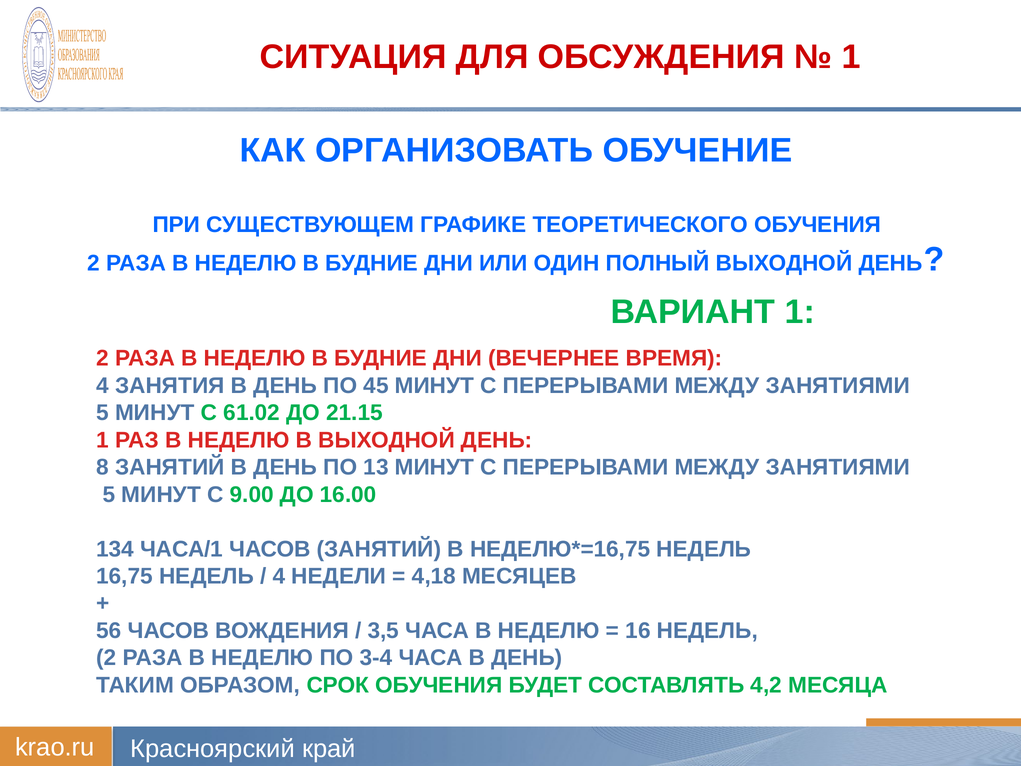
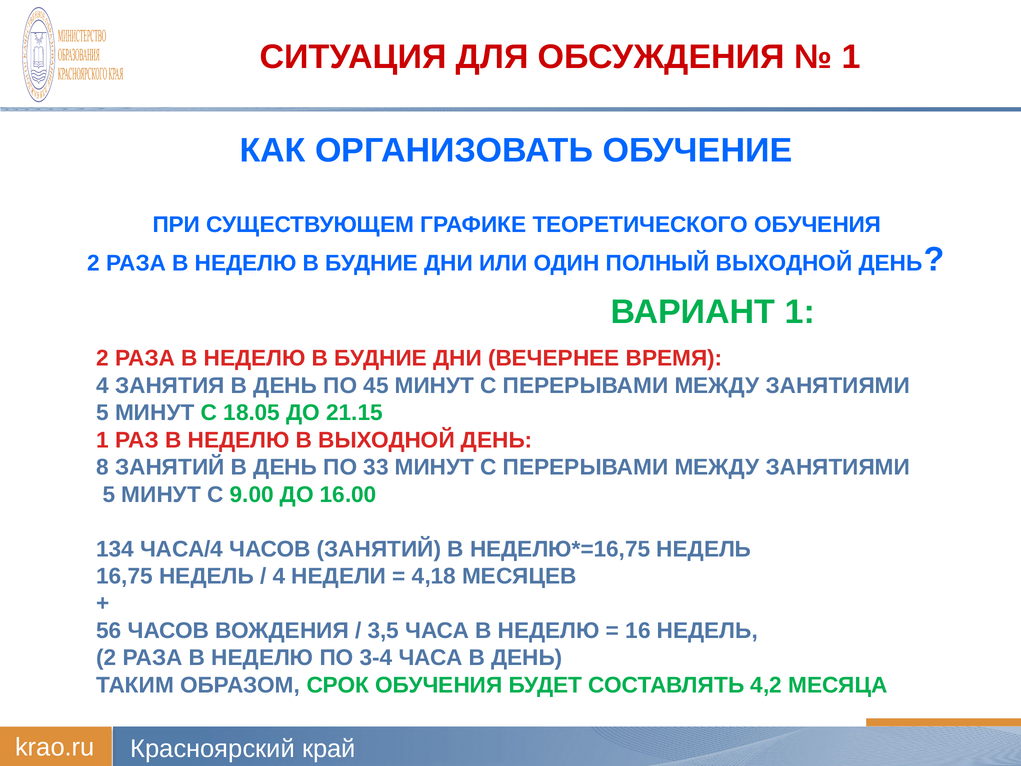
61.02: 61.02 -> 18.05
13: 13 -> 33
ЧАСА/1: ЧАСА/1 -> ЧАСА/4
